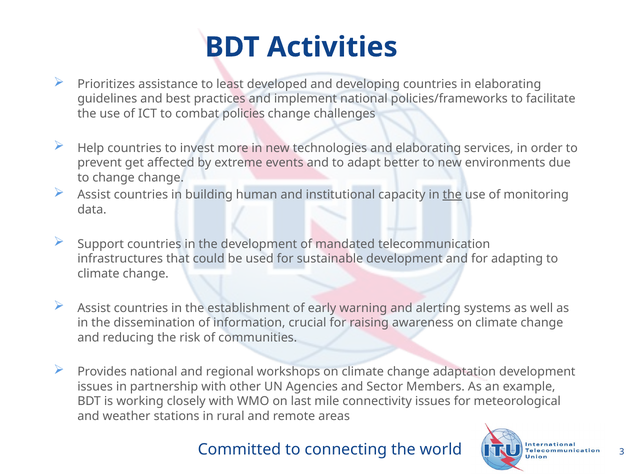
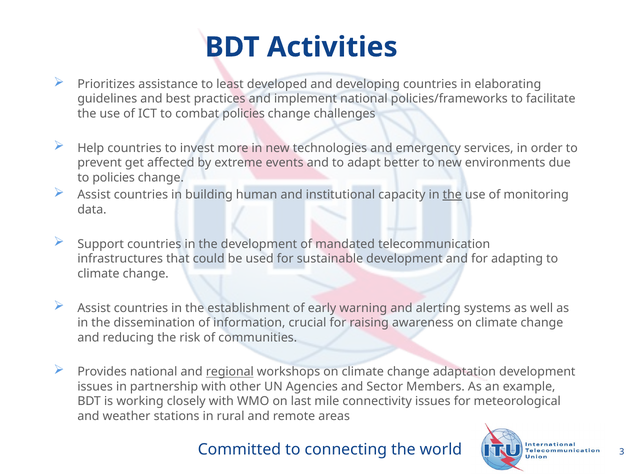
and elaborating: elaborating -> emergency
to change: change -> policies
regional underline: none -> present
